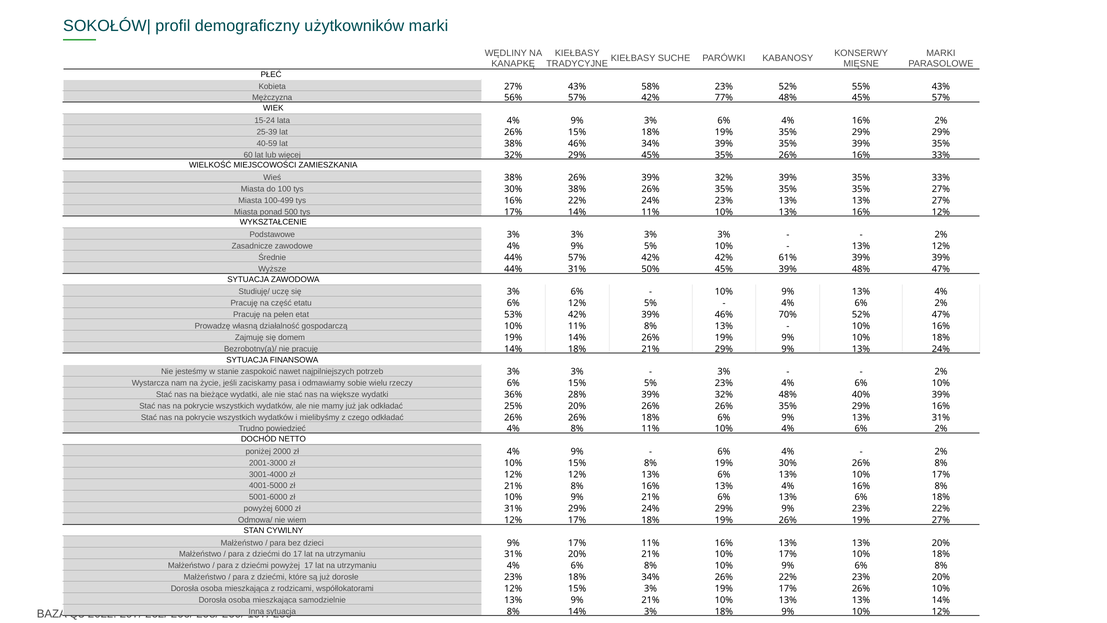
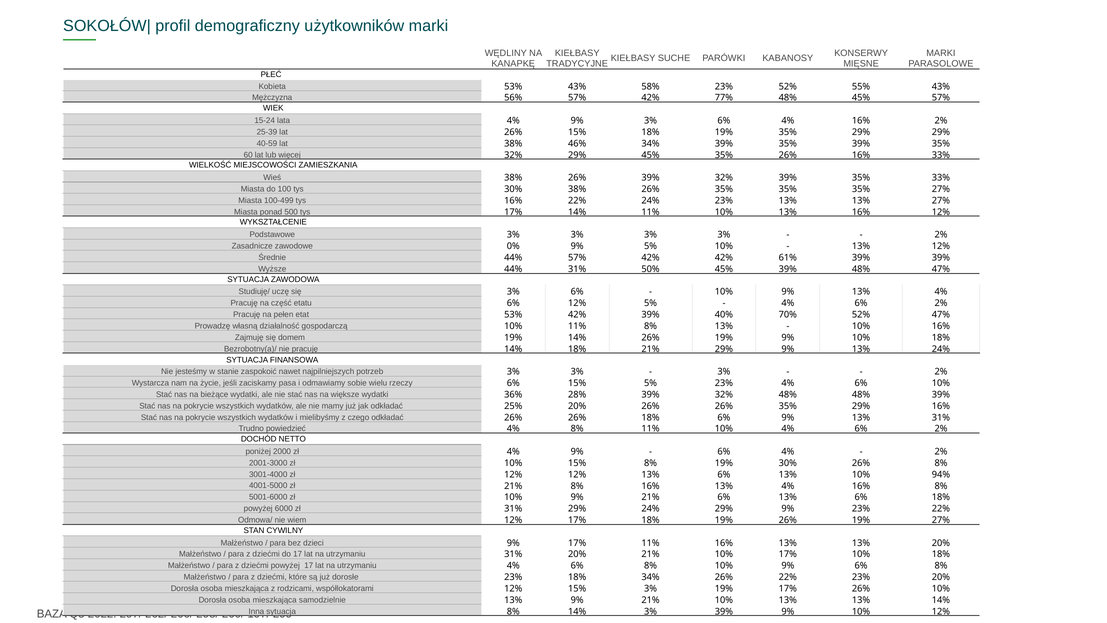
Kobieta 27%: 27% -> 53%
zawodowe 4%: 4% -> 0%
39% 46%: 46% -> 40%
48% 40%: 40% -> 48%
13% 10% 17%: 17% -> 94%
3% 18%: 18% -> 39%
